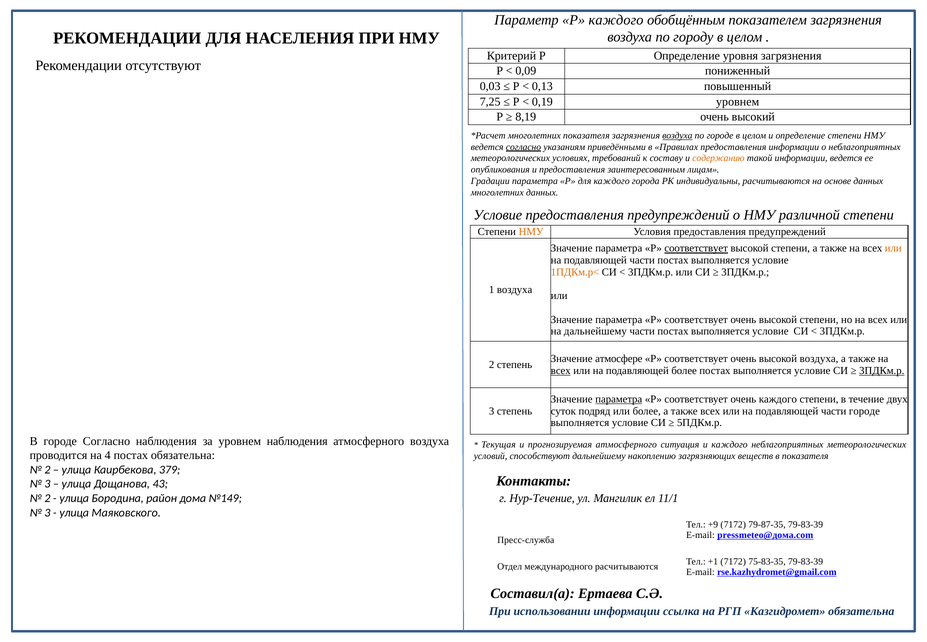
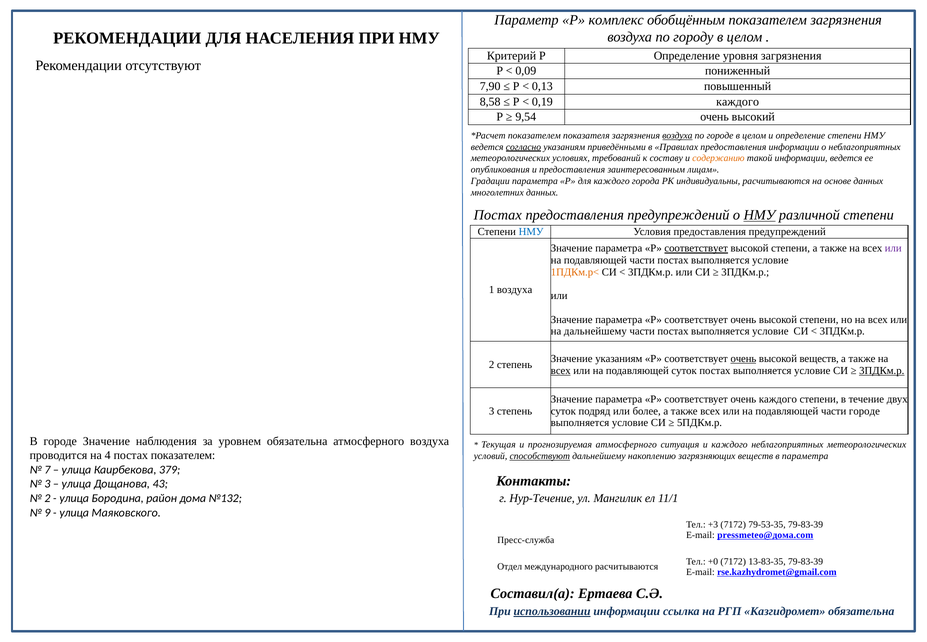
Р каждого: каждого -> комплекс
0,03: 0,03 -> 7,90
7,25: 7,25 -> 8,58
0,19 уровнем: уровнем -> каждого
8,19: 8,19 -> 9,54
многолетних at (534, 135): многолетних -> показателем
Условие at (498, 215): Условие -> Постах
НМУ at (760, 215) underline: none -> present
НМУ at (531, 232) colour: orange -> blue
или at (893, 248) colour: orange -> purple
Значение атмосфере: атмосфере -> указаниям
очень at (743, 359) underline: none -> present
высокой воздуха: воздуха -> веществ
подавляющей более: более -> суток
параметра at (619, 399) underline: present -> none
городе Согласно: Согласно -> Значение
уровнем наблюдения: наблюдения -> обязательна
постах обязательна: обязательна -> показателем
способствуют underline: none -> present
в показателя: показателя -> параметра
2 at (47, 470): 2 -> 7
№149: №149 -> №132
3 at (47, 512): 3 -> 9
+9: +9 -> +3
79-87-35: 79-87-35 -> 79-53-35
+1: +1 -> +0
75-83-35: 75-83-35 -> 13-83-35
использовании underline: none -> present
